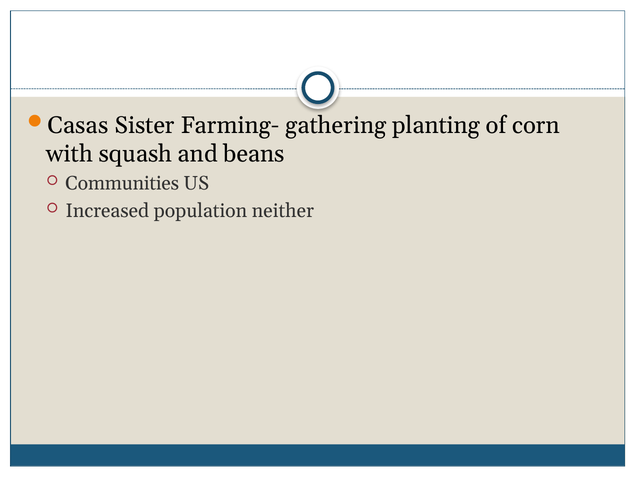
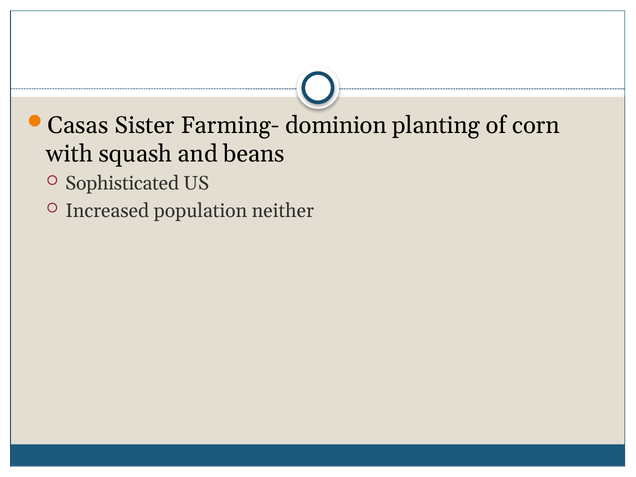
gathering: gathering -> dominion
Communities: Communities -> Sophisticated
